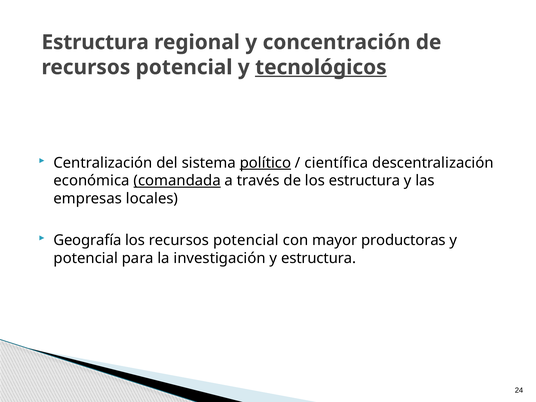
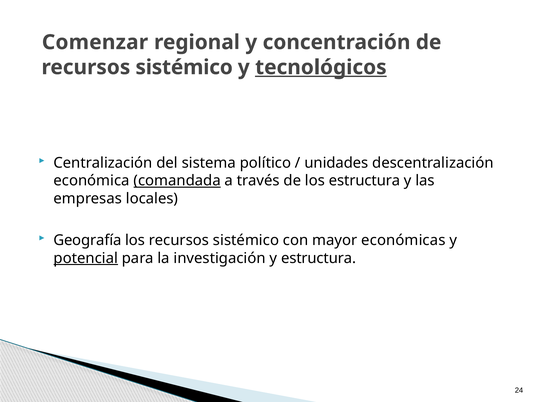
Estructura at (95, 42): Estructura -> Comenzar
potencial at (184, 67): potencial -> sistémico
político underline: present -> none
científica: científica -> unidades
los recursos potencial: potencial -> sistémico
productoras: productoras -> económicas
potencial at (86, 258) underline: none -> present
